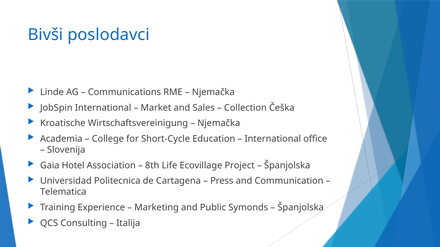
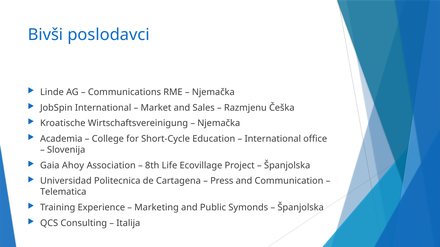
Collection: Collection -> Razmjenu
Hotel: Hotel -> Ahoy
